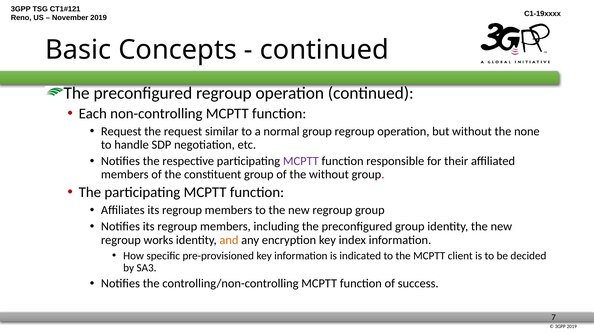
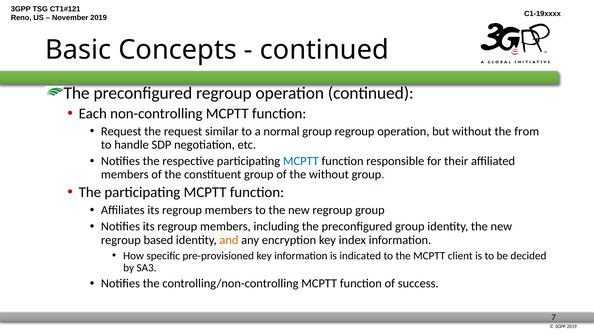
none: none -> from
MCPTT at (301, 161) colour: purple -> blue
works: works -> based
